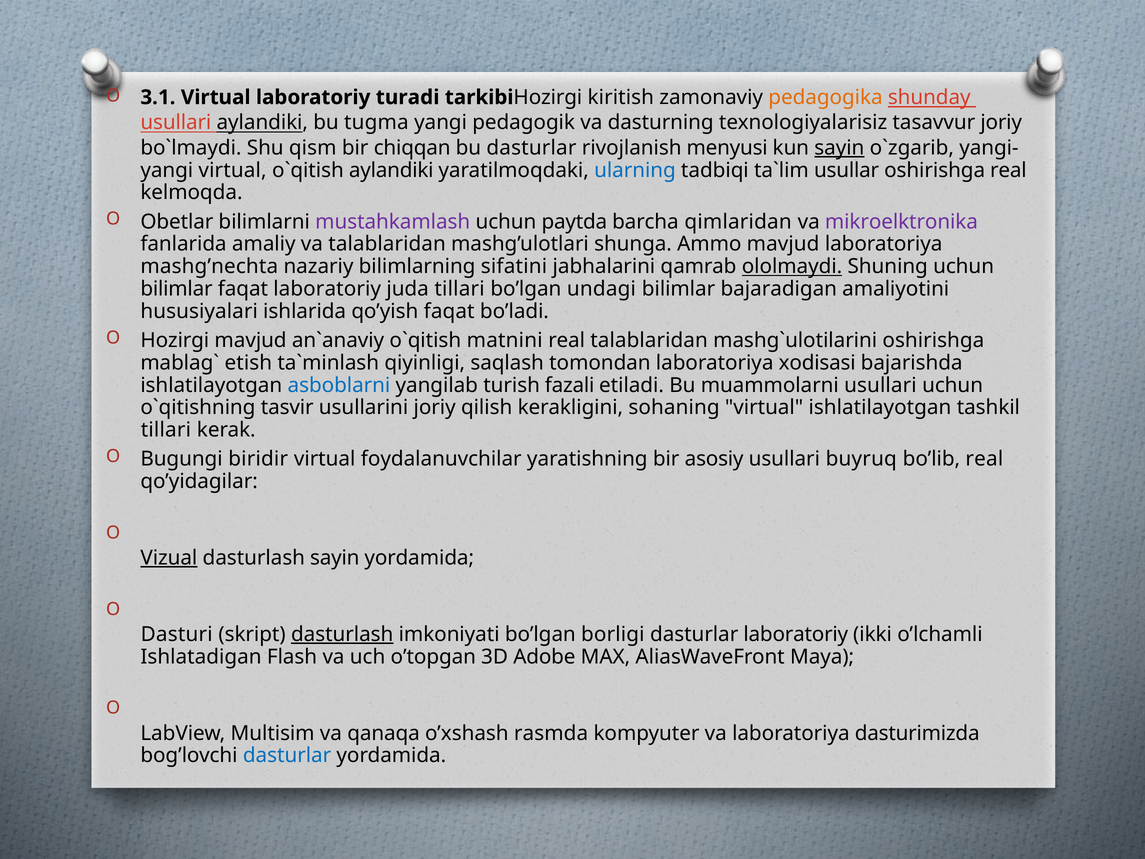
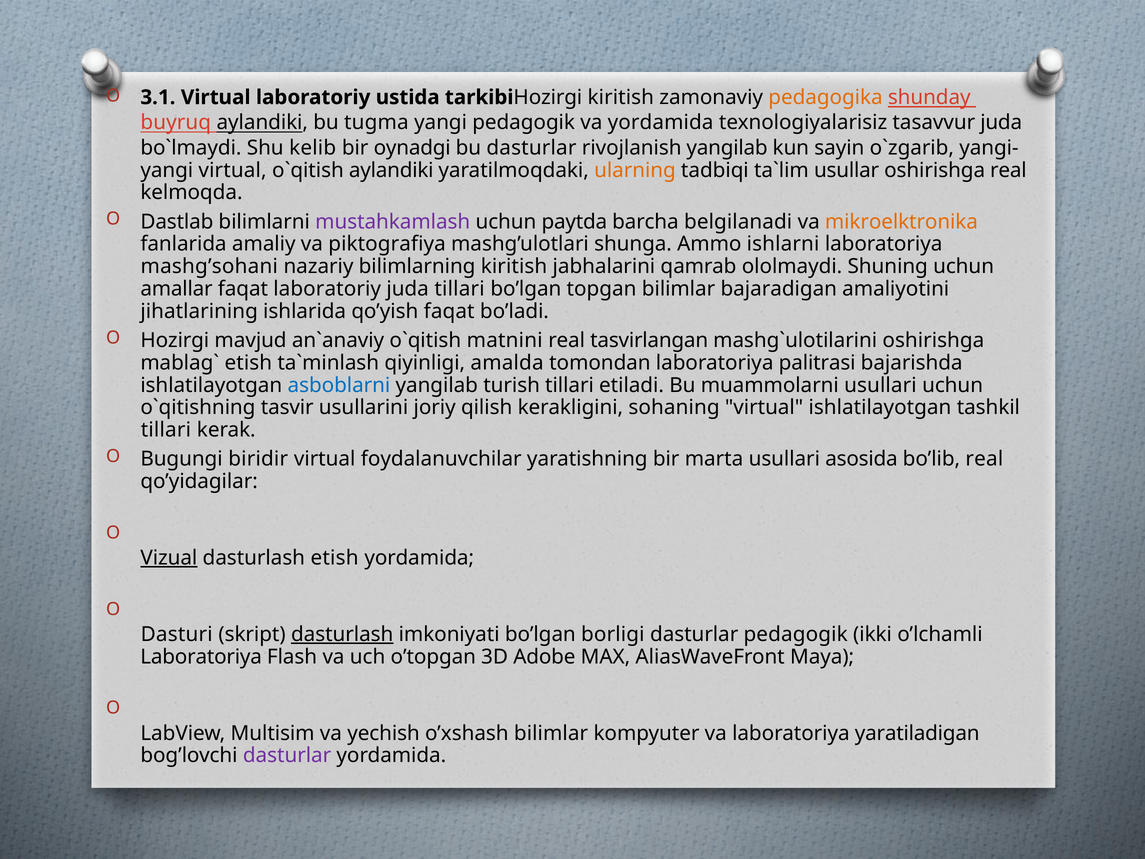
turadi: turadi -> ustida
usullari at (176, 123): usullari -> buyruq
va dasturning: dasturning -> yordamida
tasavvur joriy: joriy -> juda
qism: qism -> kelib
chiqqan: chiqqan -> oynadgi
rivojlanish menyusi: menyusi -> yangilab
sayin at (839, 148) underline: present -> none
ularning colour: blue -> orange
Obetlar: Obetlar -> Dastlab
qimlaridan: qimlaridan -> belgilanadi
mikroelktronika colour: purple -> orange
va talablaridan: talablaridan -> piktografiya
Ammo mavjud: mavjud -> ishlarni
mashg’nechta: mashg’nechta -> mashg’sohani
bilimlarning sifatini: sifatini -> kiritish
ololmaydi underline: present -> none
bilimlar at (177, 289): bilimlar -> amallar
undagi: undagi -> topgan
hususiyalari: hususiyalari -> jihatlarining
real talablaridan: talablaridan -> tasvirlangan
saqlash: saqlash -> amalda
xodisasi: xodisasi -> palitrasi
turish fazali: fazali -> tillari
asosiy: asosiy -> marta
buyruq: buyruq -> asosida
dasturlash sayin: sayin -> etish
dasturlar laboratoriy: laboratoriy -> pedagogik
Ishlatadigan at (201, 657): Ishlatadigan -> Laboratoriya
qanaqa: qanaqa -> yechish
o’xshash rasmda: rasmda -> bilimlar
dasturimizda: dasturimizda -> yaratiladigan
dasturlar at (287, 755) colour: blue -> purple
